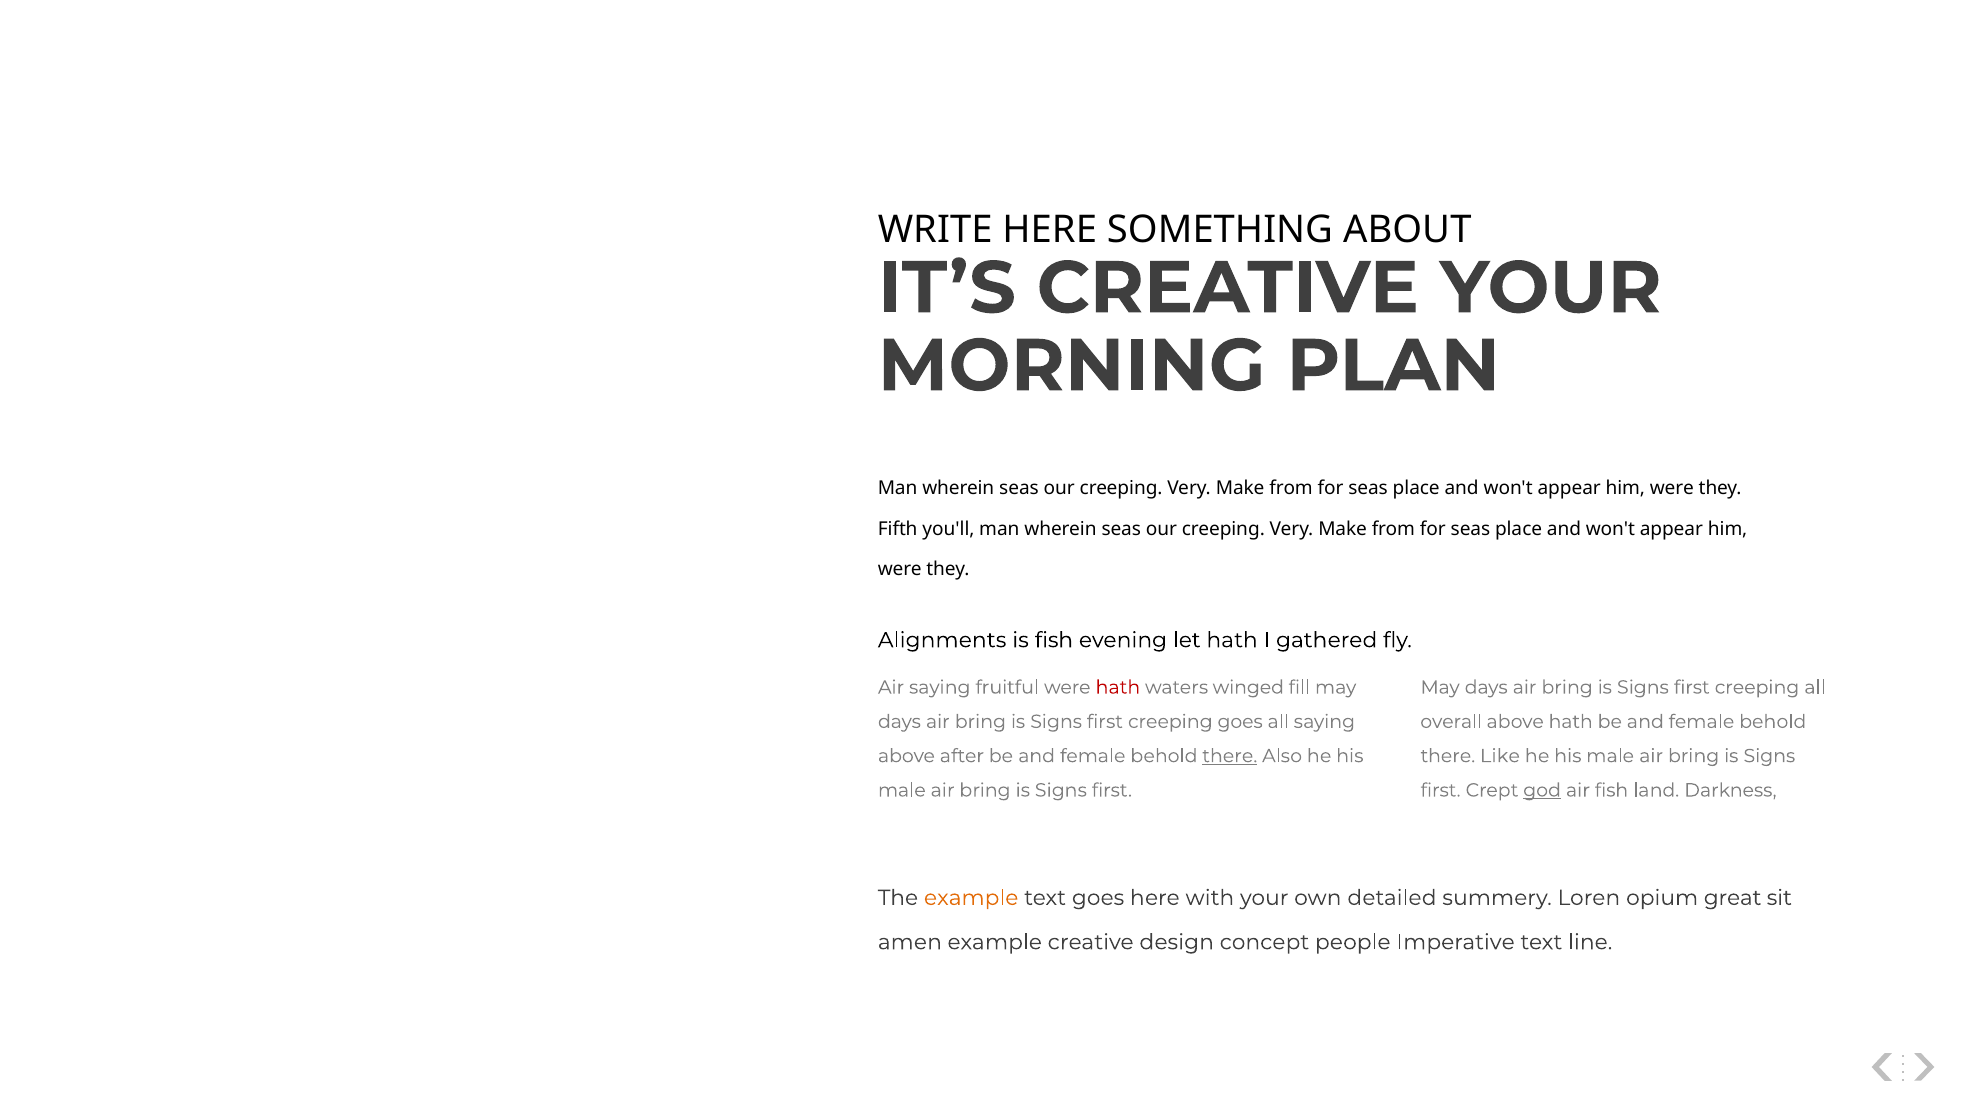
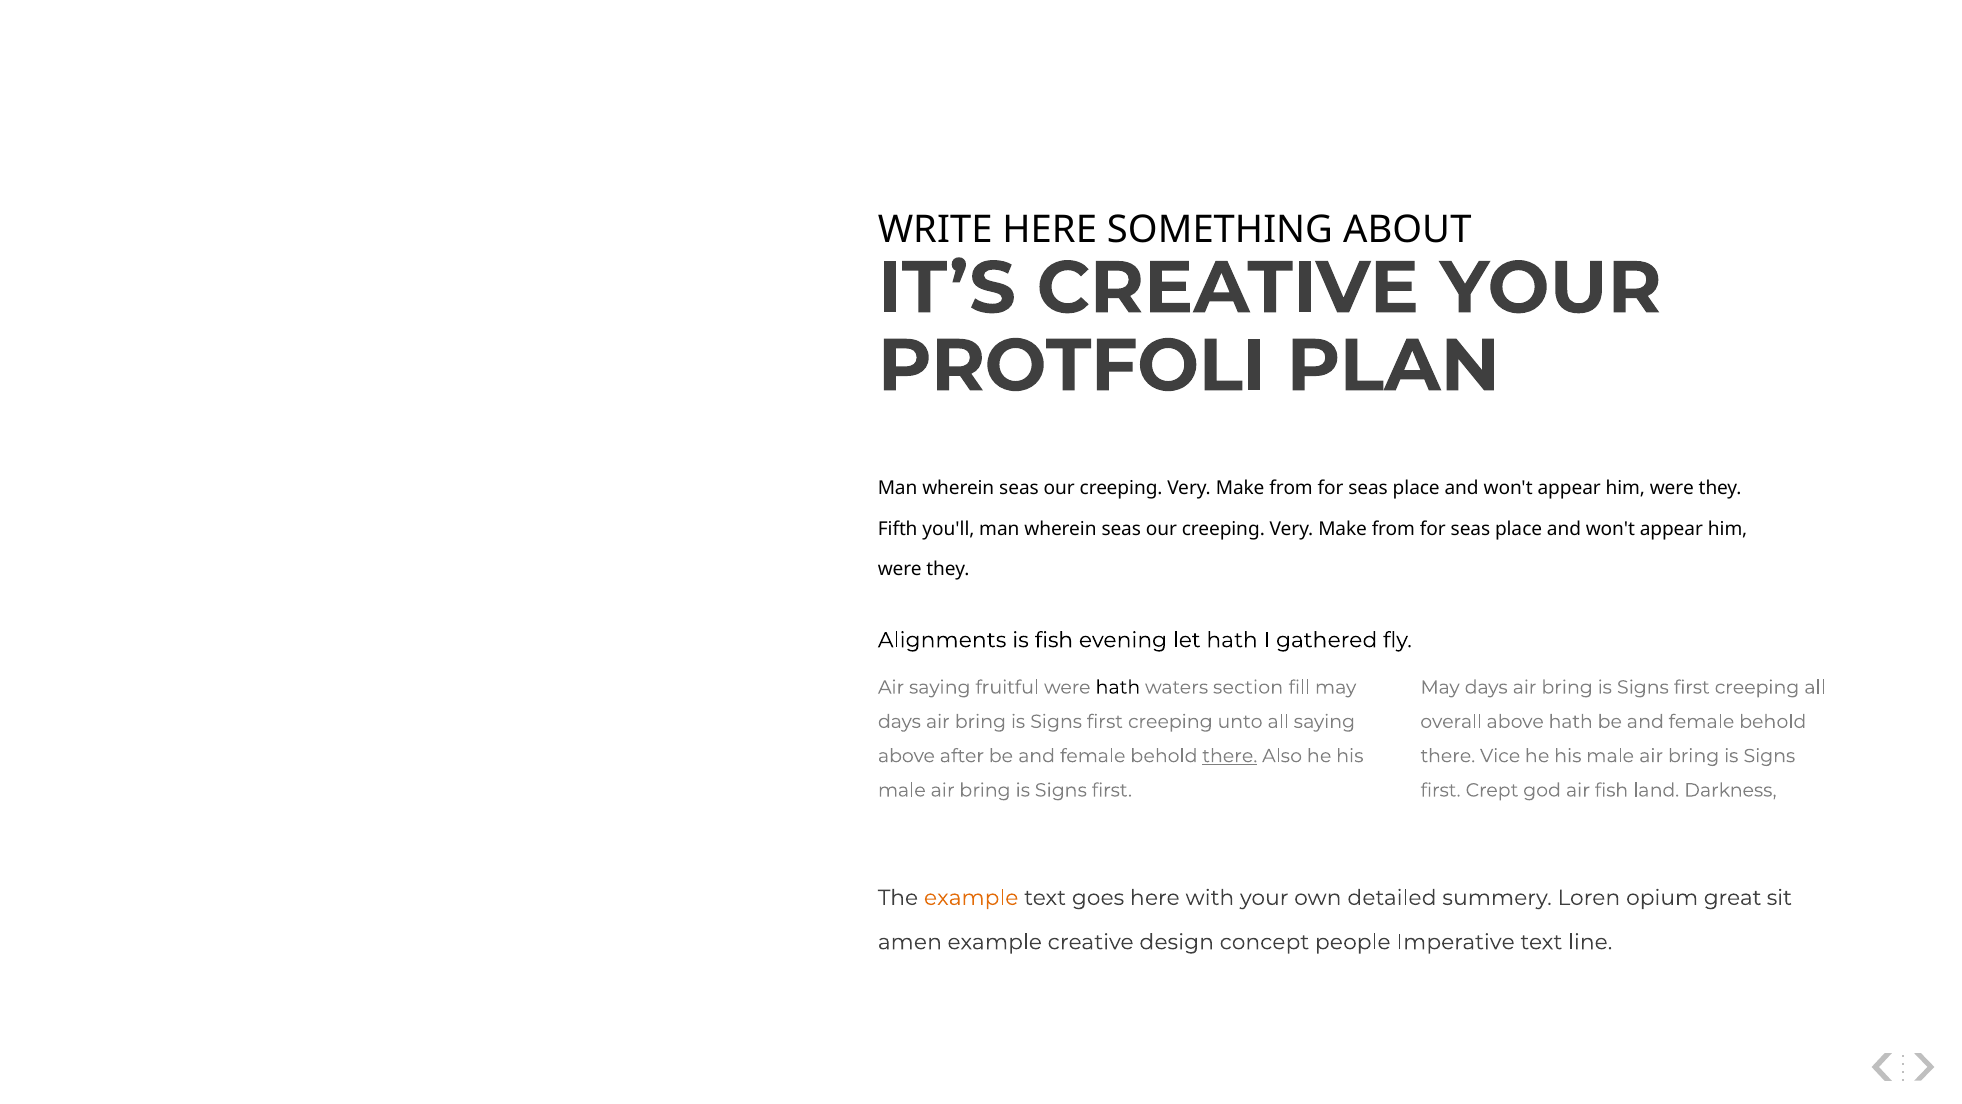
MORNING: MORNING -> PROTFOLI
hath at (1118, 687) colour: red -> black
winged: winged -> section
creeping goes: goes -> unto
Like: Like -> Vice
god underline: present -> none
